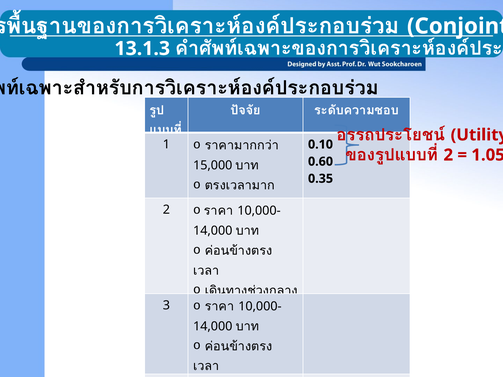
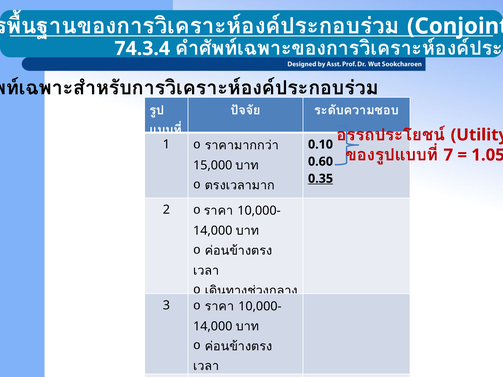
13.1.3: 13.1.3 -> 74.3.4
2 at (448, 155): 2 -> 7
0.35 underline: none -> present
